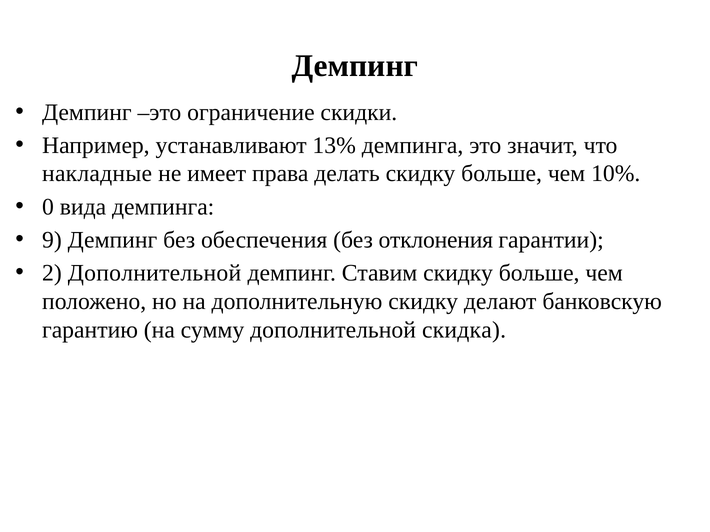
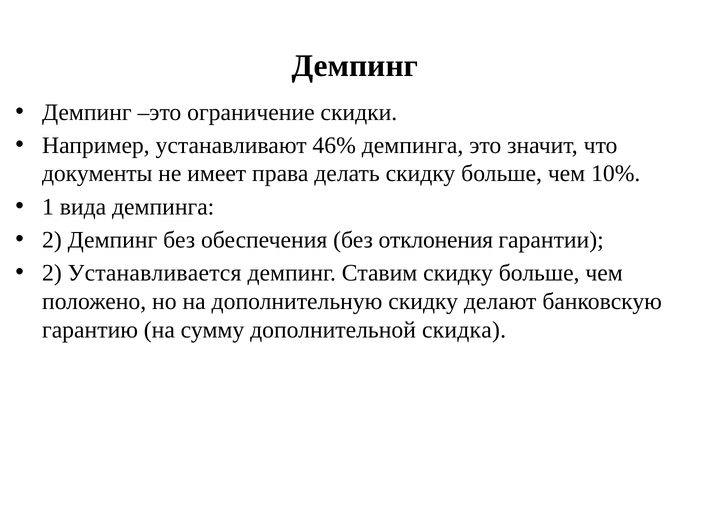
13%: 13% -> 46%
накладные: накладные -> документы
0: 0 -> 1
9 at (52, 240): 9 -> 2
2 Дополнительной: Дополнительной -> Устанавливается
